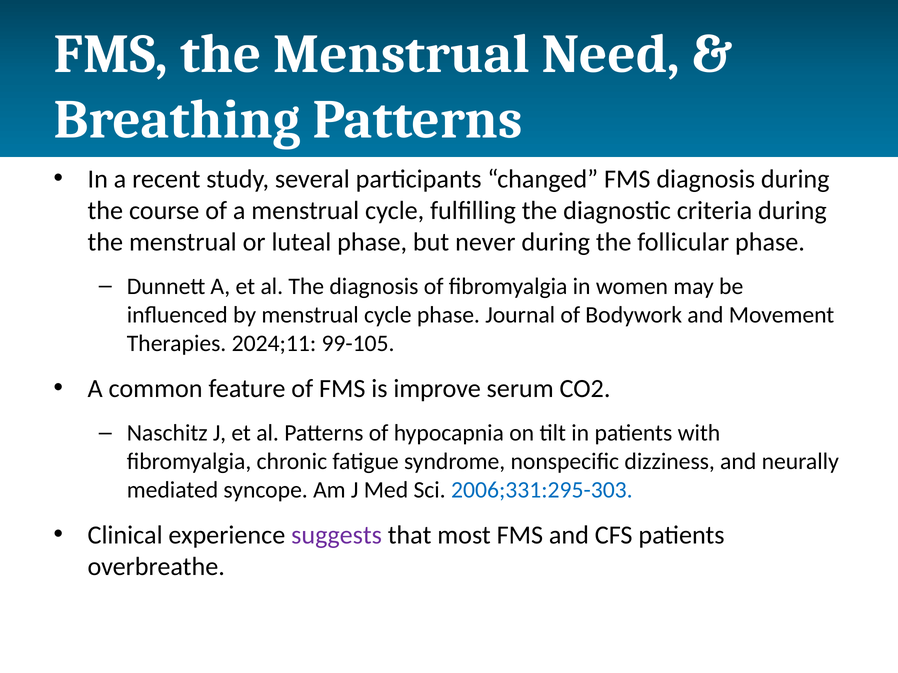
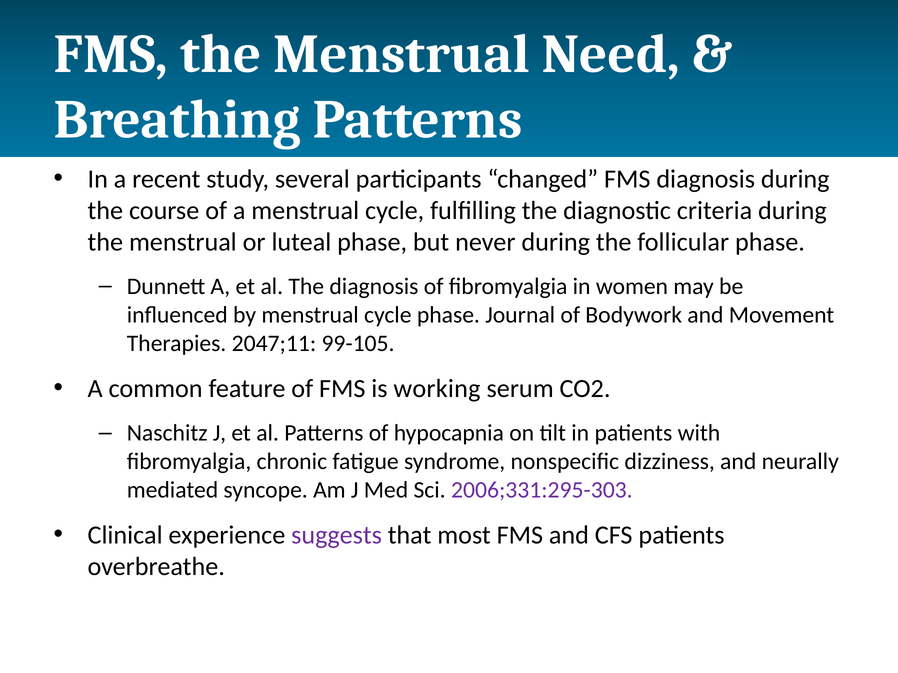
2024;11: 2024;11 -> 2047;11
improve: improve -> working
2006;331:295-303 colour: blue -> purple
